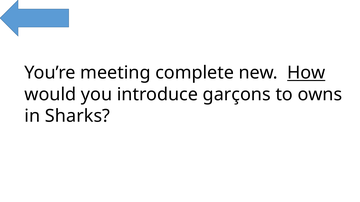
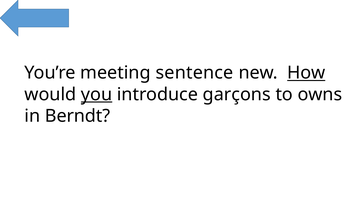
complete: complete -> sentence
you underline: none -> present
Sharks: Sharks -> Berndt
